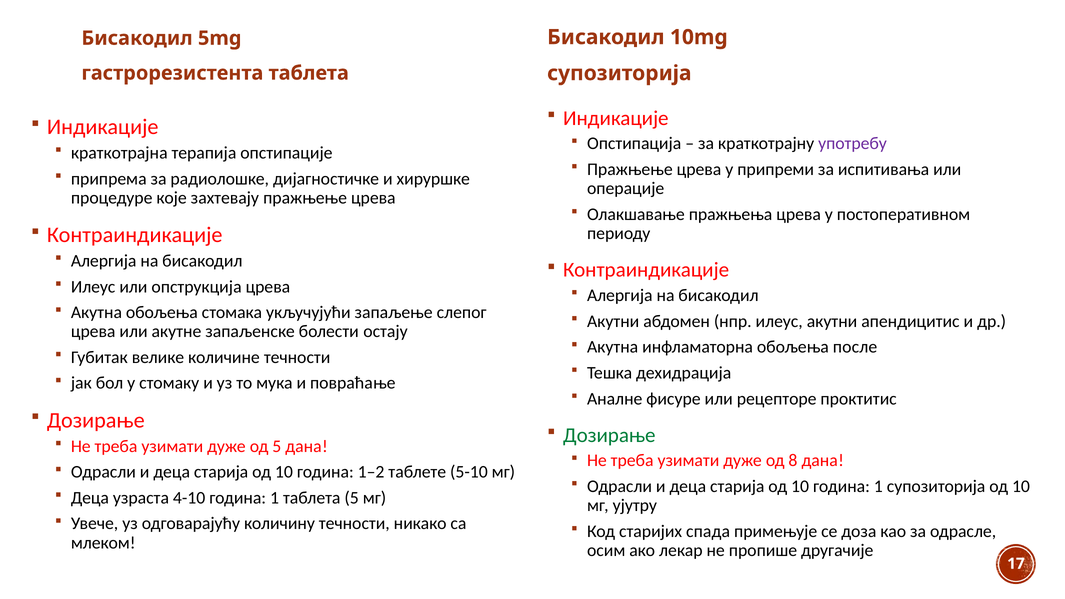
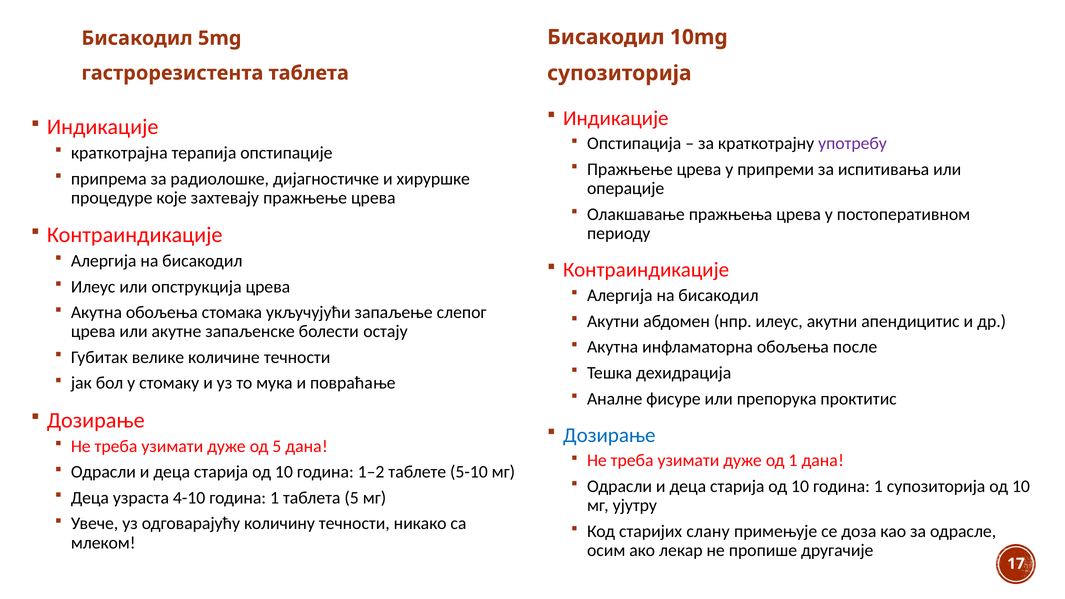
рецепторе: рецепторе -> препорука
Дозирање at (609, 435) colour: green -> blue
од 8: 8 -> 1
спада: спада -> слану
